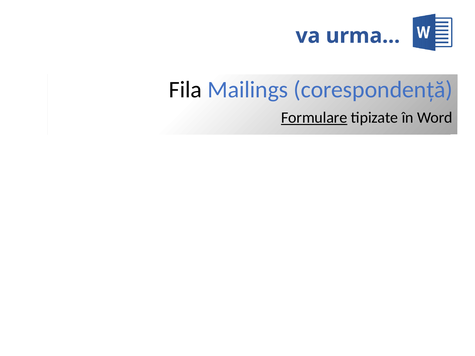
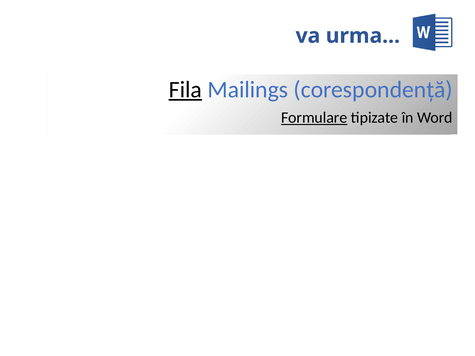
Fila underline: none -> present
